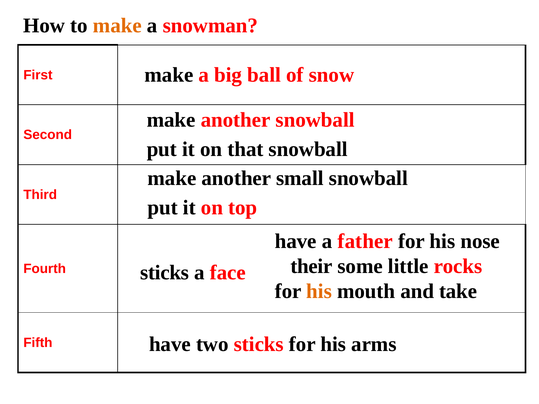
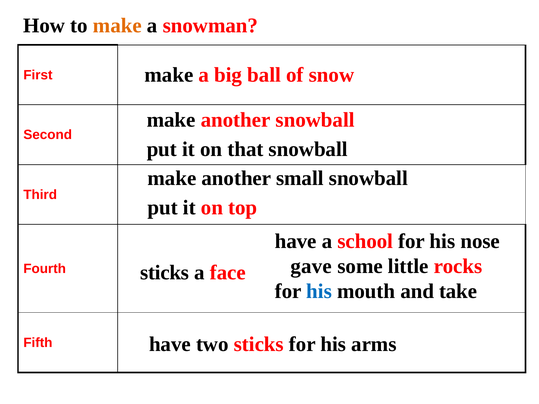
father: father -> school
their: their -> gave
his at (319, 292) colour: orange -> blue
